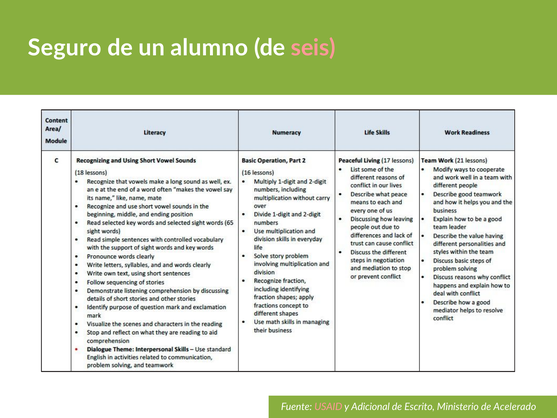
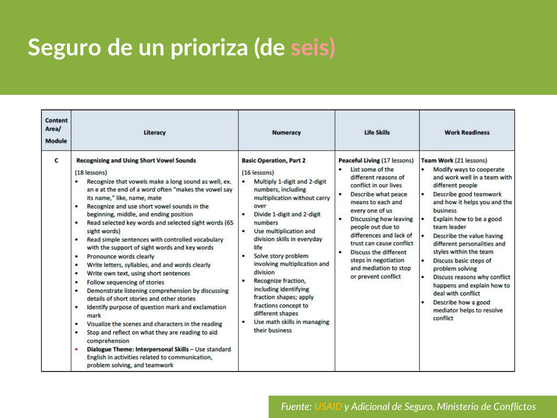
alumno: alumno -> prioriza
USAID colour: pink -> yellow
de Escrito: Escrito -> Seguro
Acelerado: Acelerado -> Conflictos
